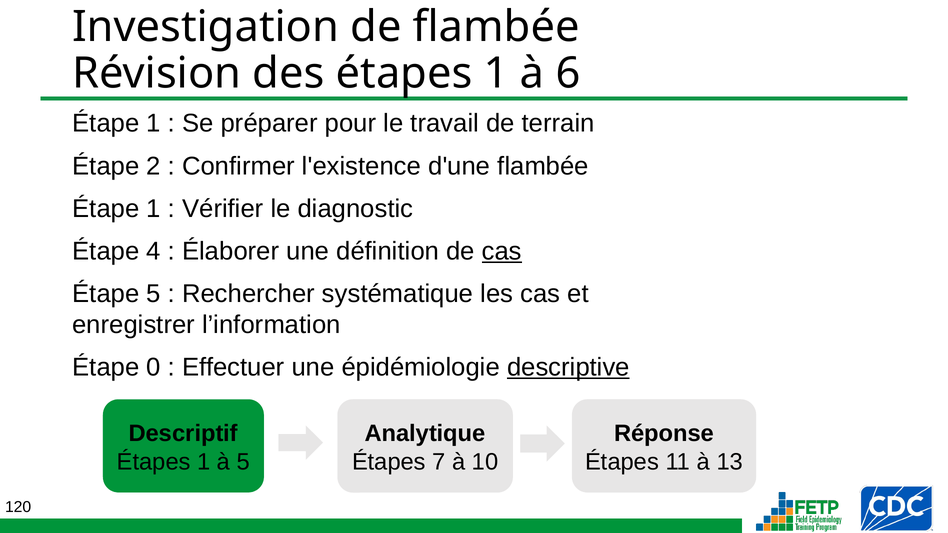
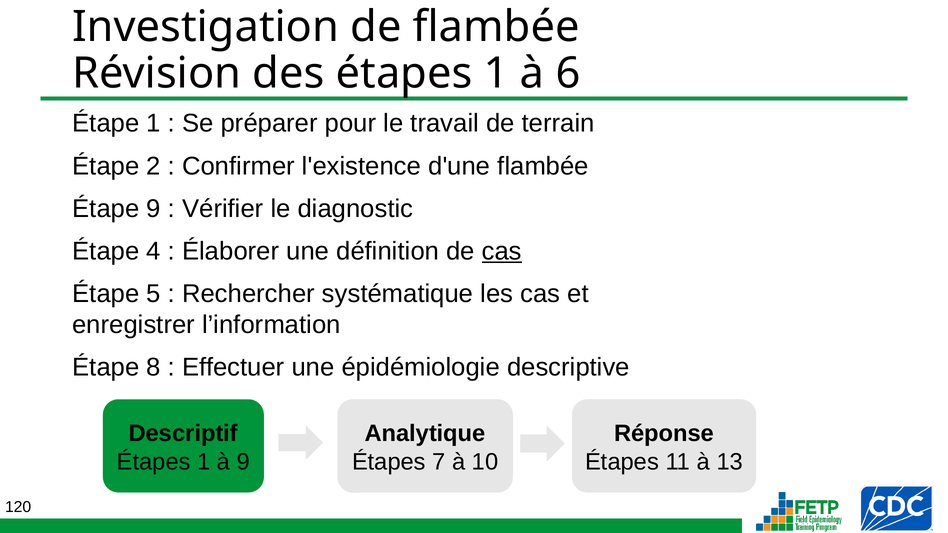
1 at (154, 209): 1 -> 9
0: 0 -> 8
descriptive underline: present -> none
à 5: 5 -> 9
